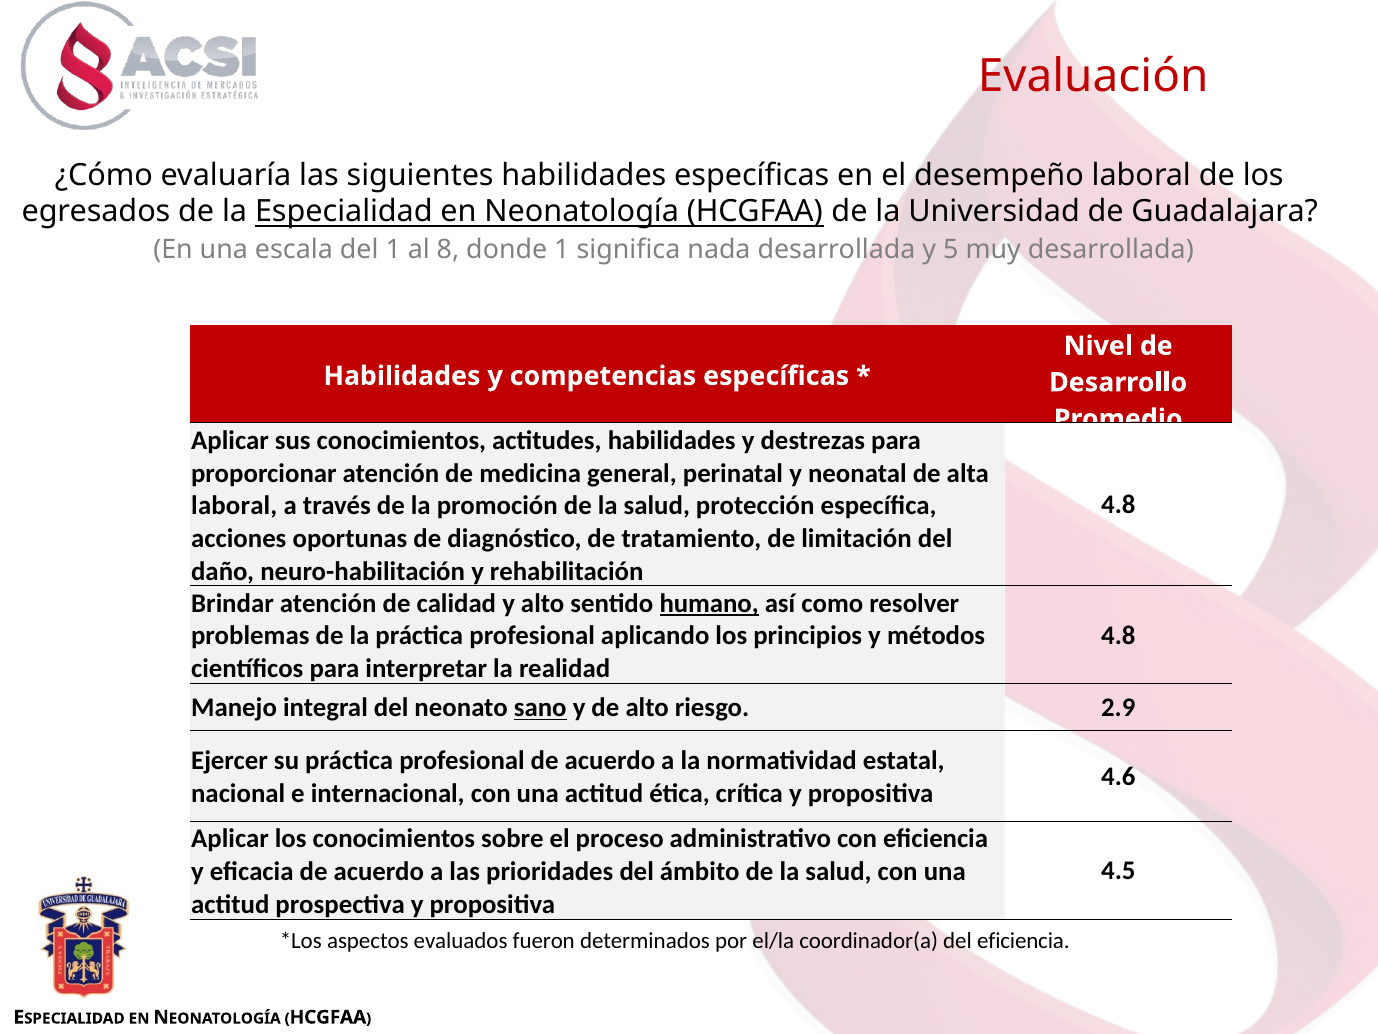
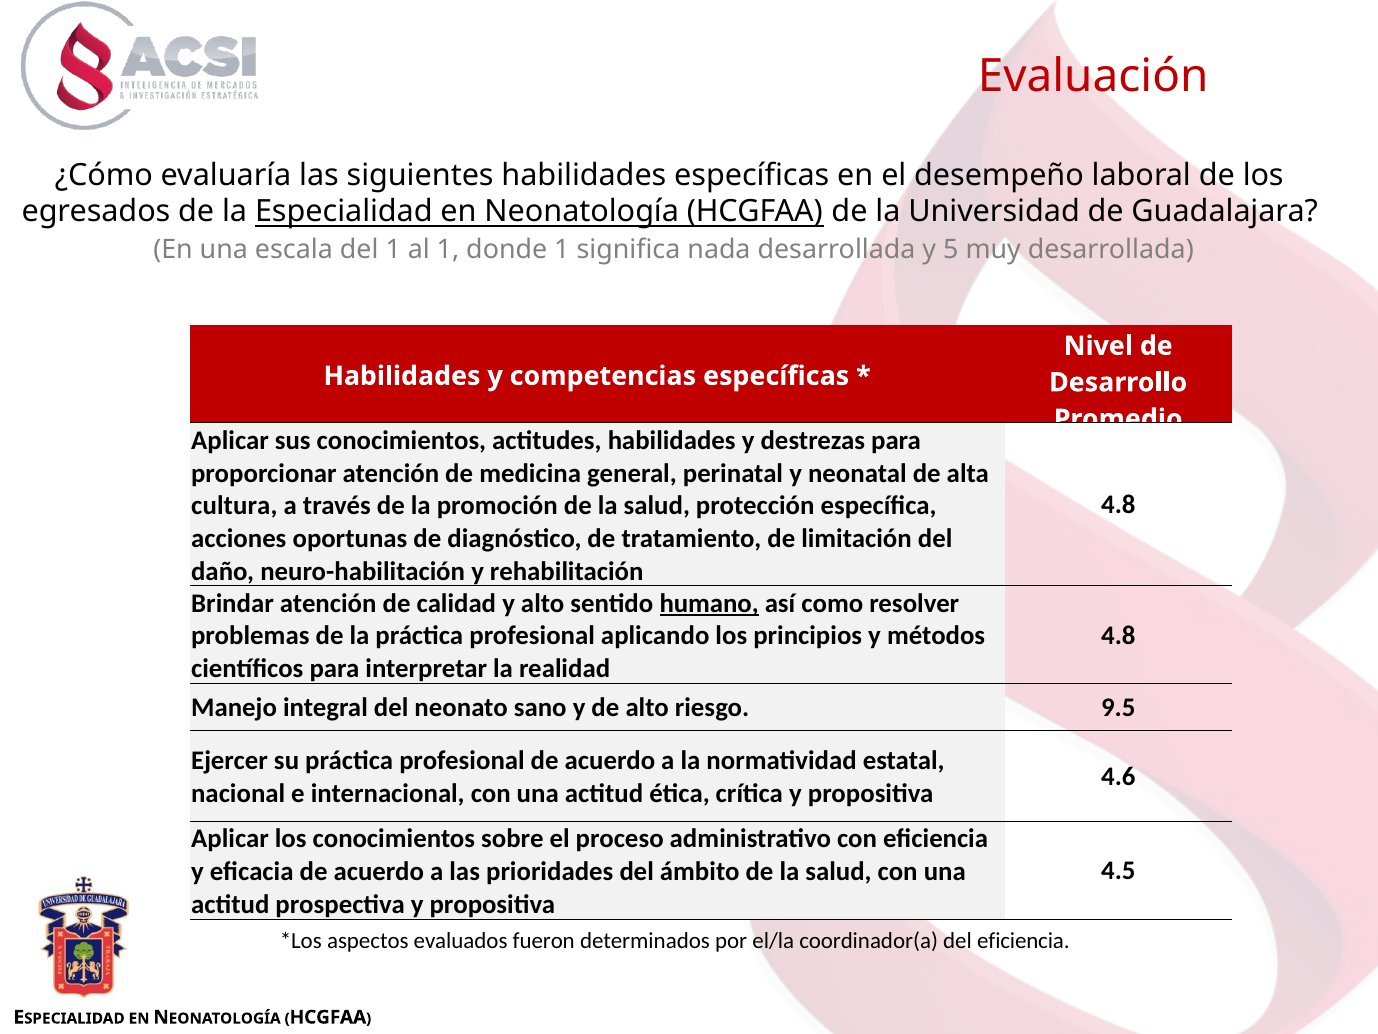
al 8: 8 -> 1
laboral at (234, 506): laboral -> cultura
sano underline: present -> none
2.9: 2.9 -> 9.5
